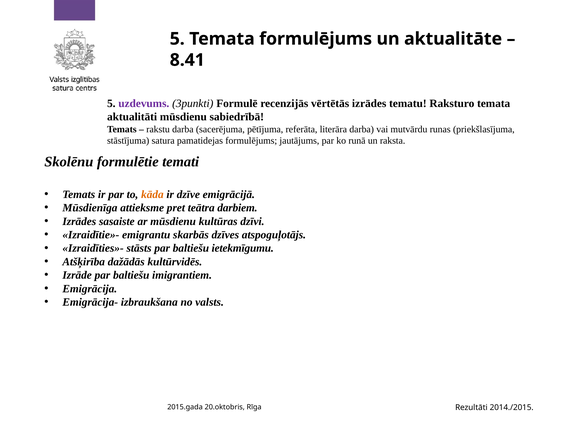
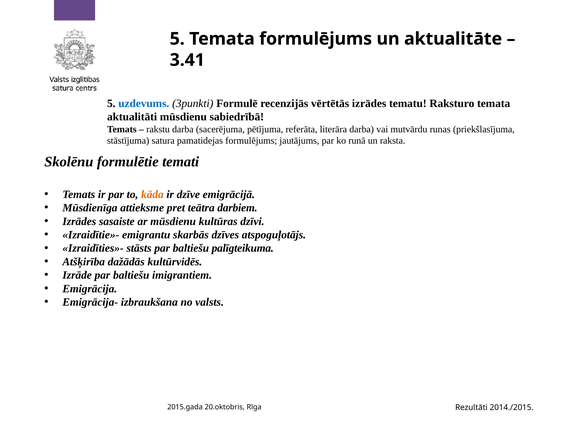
8.41: 8.41 -> 3.41
uzdevums colour: purple -> blue
ietekmīgumu: ietekmīgumu -> palīgteikuma
